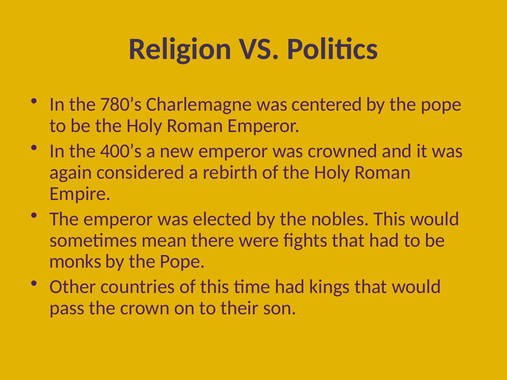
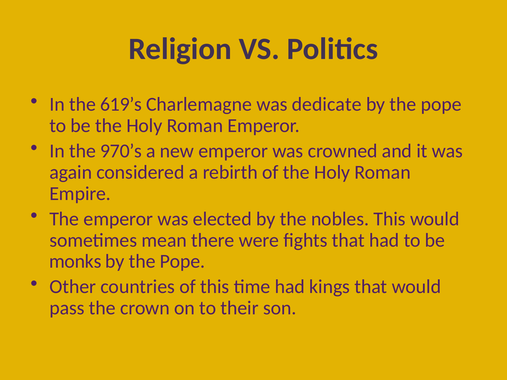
780’s: 780’s -> 619’s
centered: centered -> dedicate
400’s: 400’s -> 970’s
